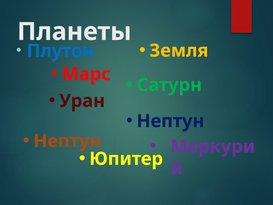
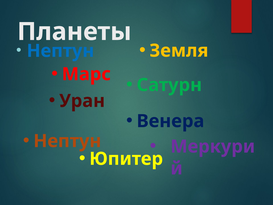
Плутон at (60, 51): Плутон -> Нептун
Нептун at (170, 121): Нептун -> Венера
